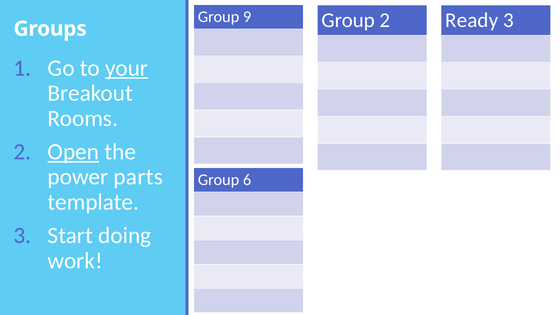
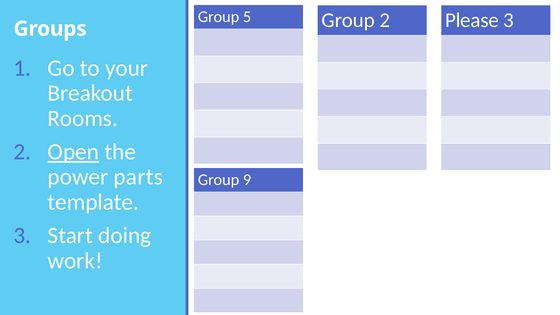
9: 9 -> 5
Ready: Ready -> Please
your underline: present -> none
6: 6 -> 9
